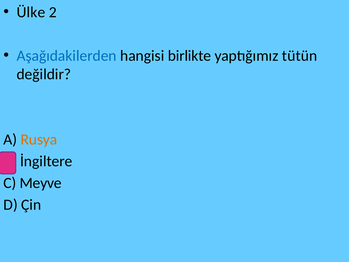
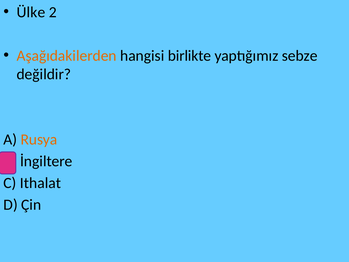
Aşağıdakilerden colour: blue -> orange
tütün: tütün -> sebze
Meyve: Meyve -> Ithalat
